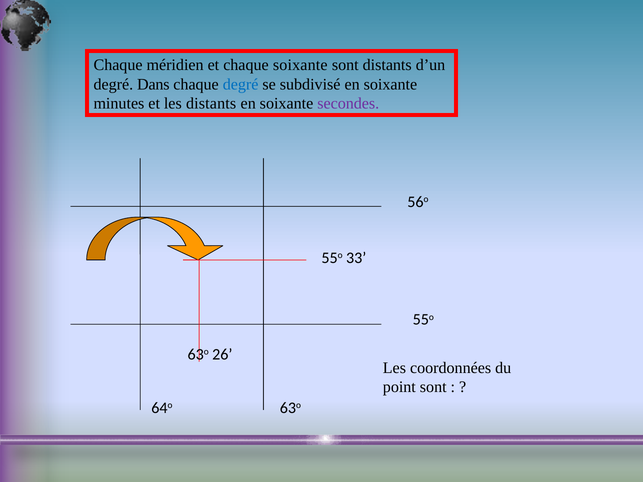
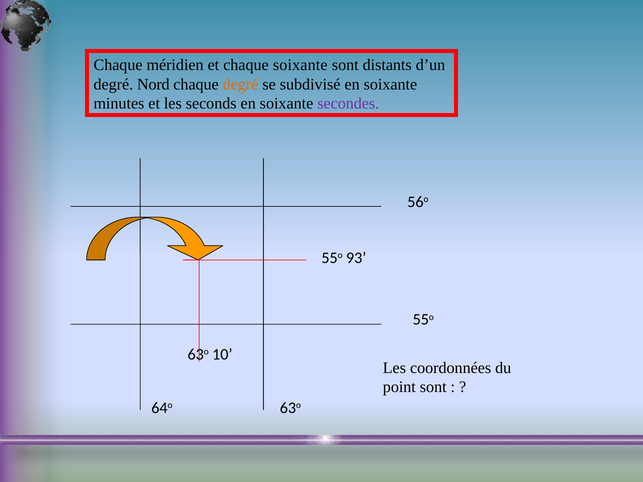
Dans: Dans -> Nord
degré at (241, 84) colour: blue -> orange
les distants: distants -> seconds
33: 33 -> 93
26: 26 -> 10
